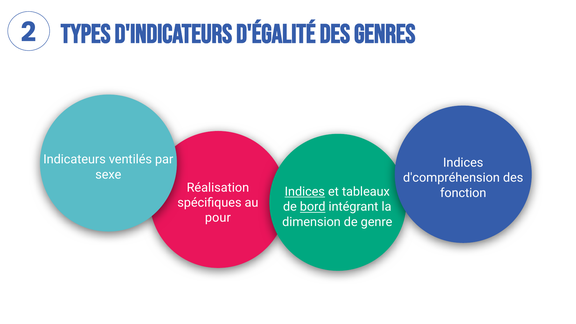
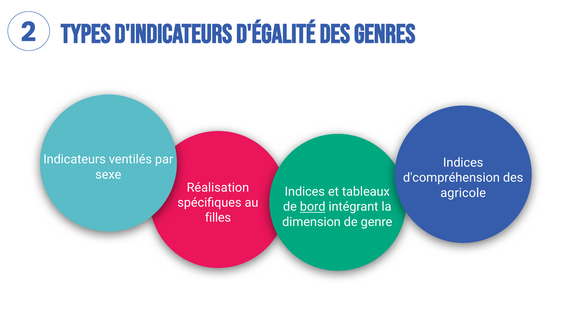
Indices at (305, 192) underline: present -> none
fonction: fonction -> agricole
pour: pour -> filles
